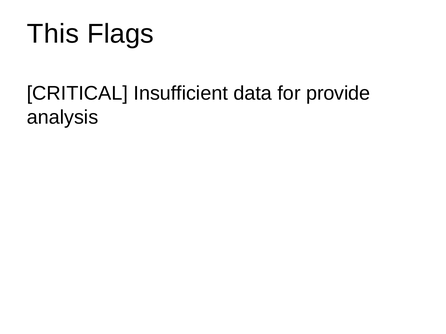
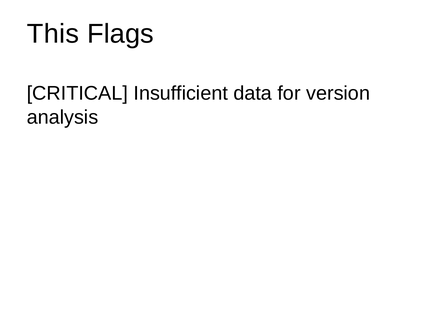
provide: provide -> version
